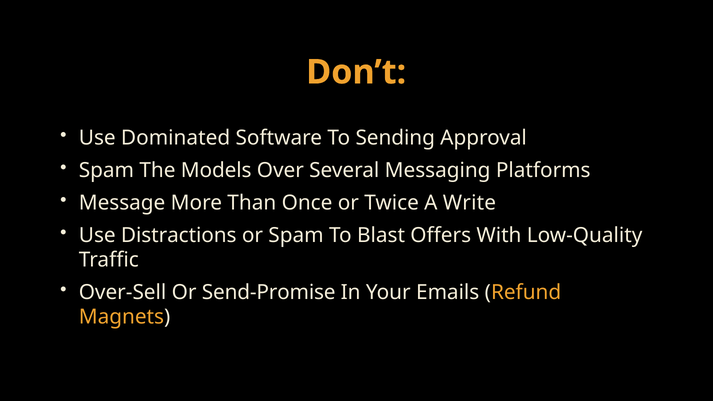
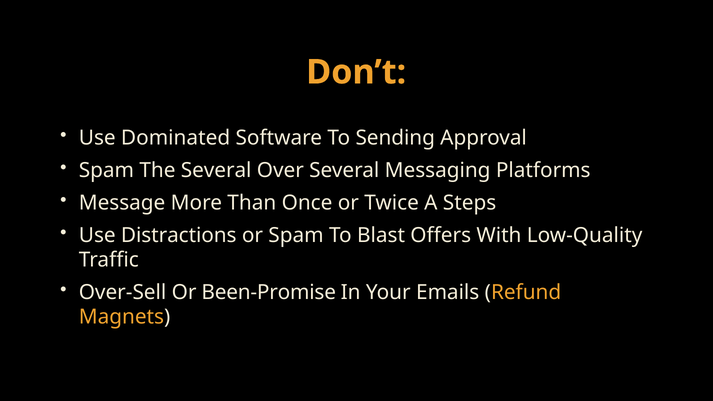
The Models: Models -> Several
Write: Write -> Steps
Send-Promise: Send-Promise -> Been-Promise
